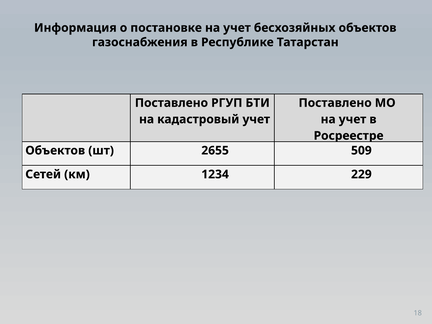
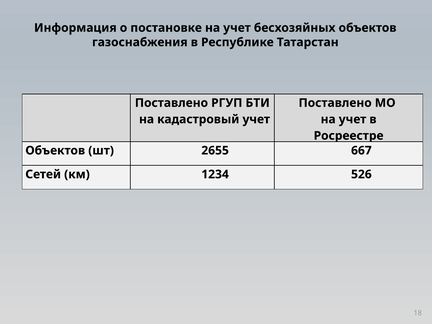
509: 509 -> 667
229: 229 -> 526
